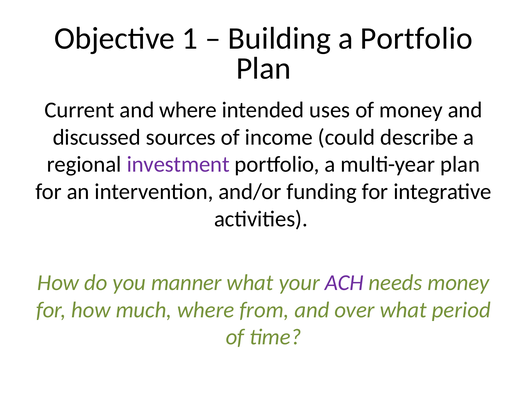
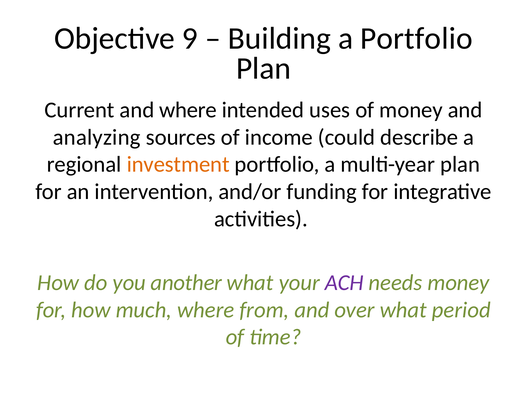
1: 1 -> 9
discussed: discussed -> analyzing
investment colour: purple -> orange
manner: manner -> another
